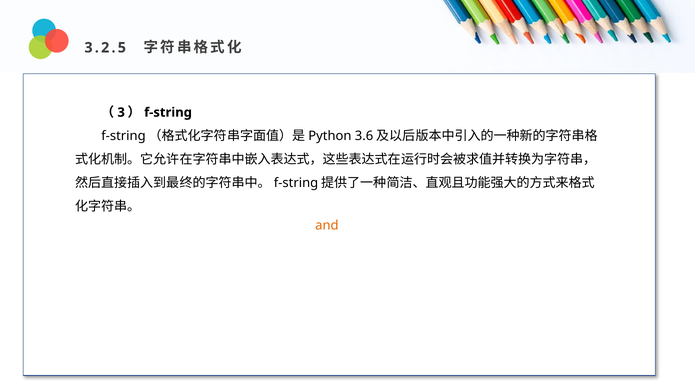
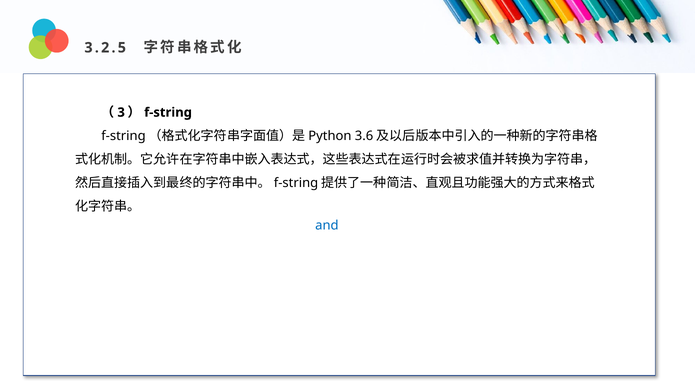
and colour: orange -> blue
